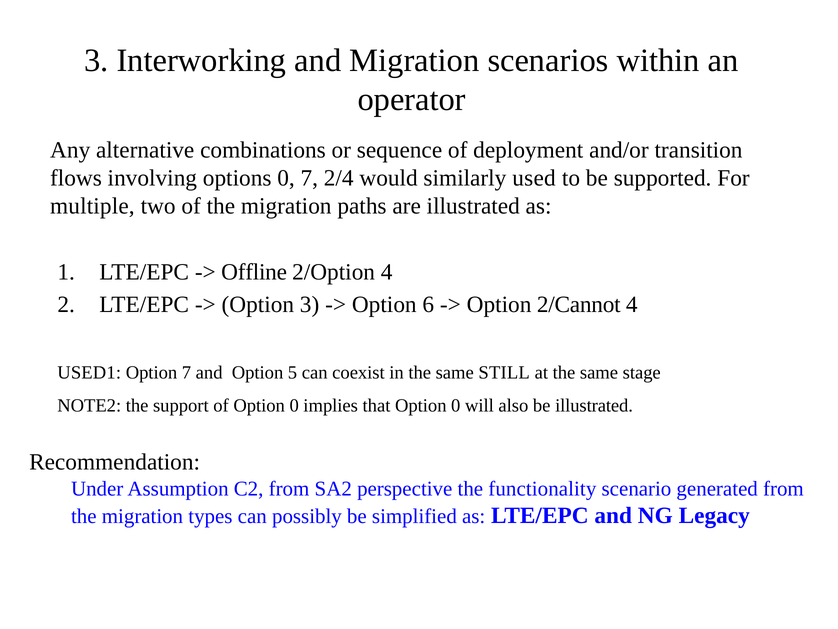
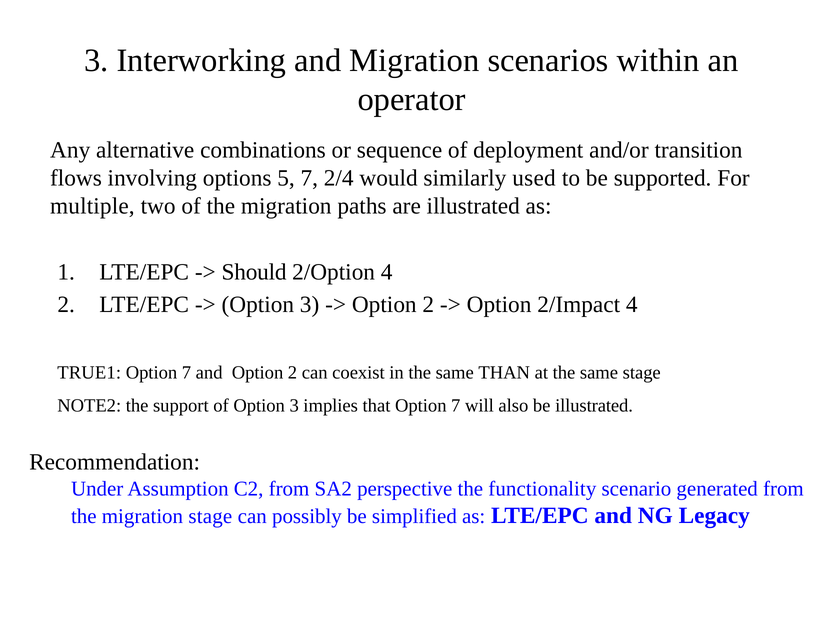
options 0: 0 -> 5
Offline: Offline -> Should
6 at (428, 304): 6 -> 2
2/Cannot: 2/Cannot -> 2/Impact
USED1: USED1 -> TRUE1
and Option 5: 5 -> 2
STILL: STILL -> THAN
of Option 0: 0 -> 3
that Option 0: 0 -> 7
migration types: types -> stage
